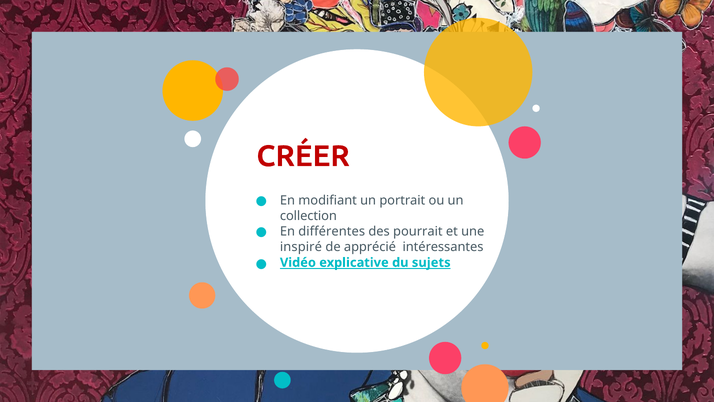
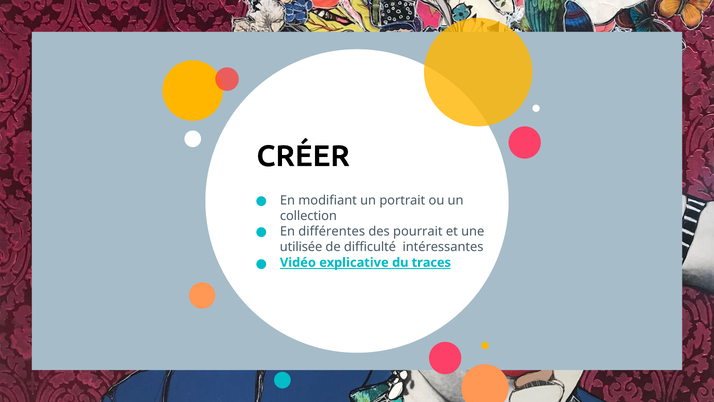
CRÉER colour: red -> black
inspiré: inspiré -> utilisée
apprécié: apprécié -> difficulté
sujets: sujets -> traces
